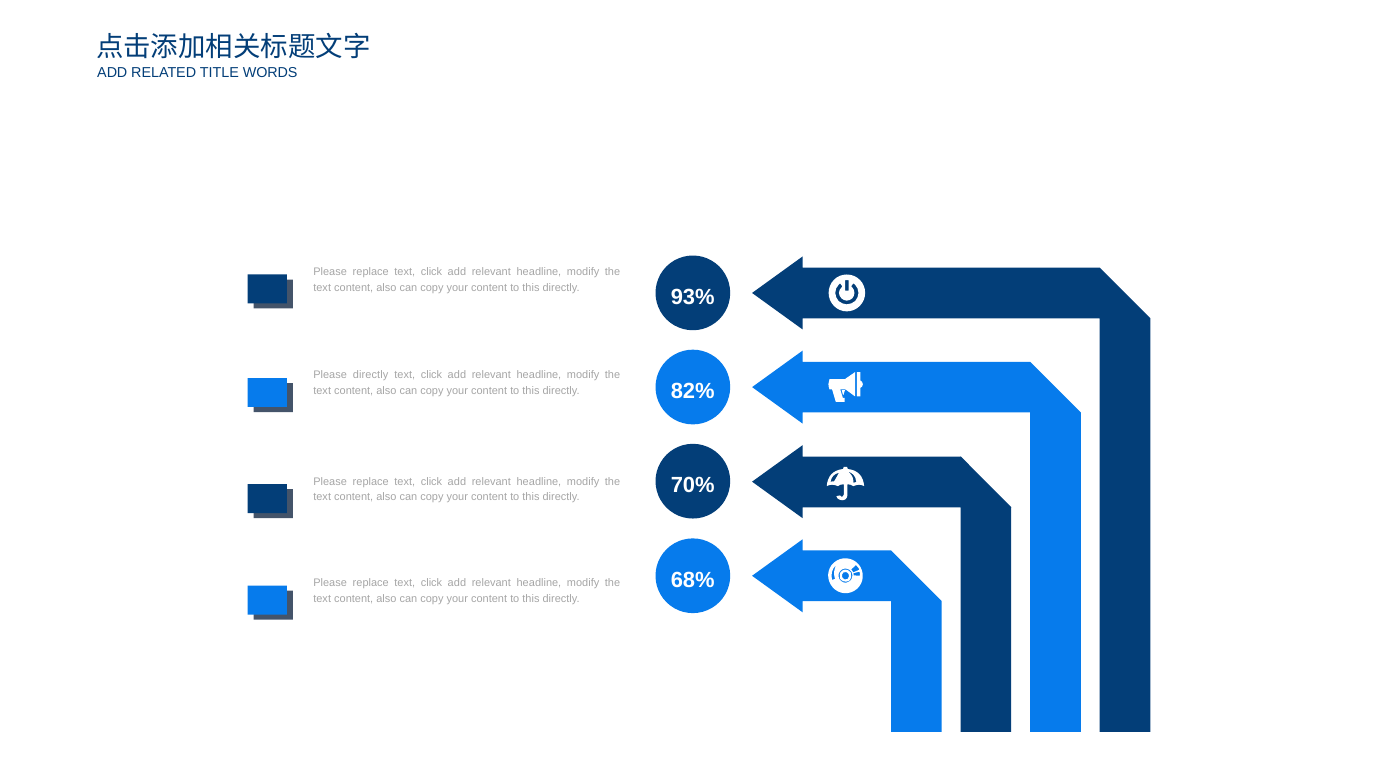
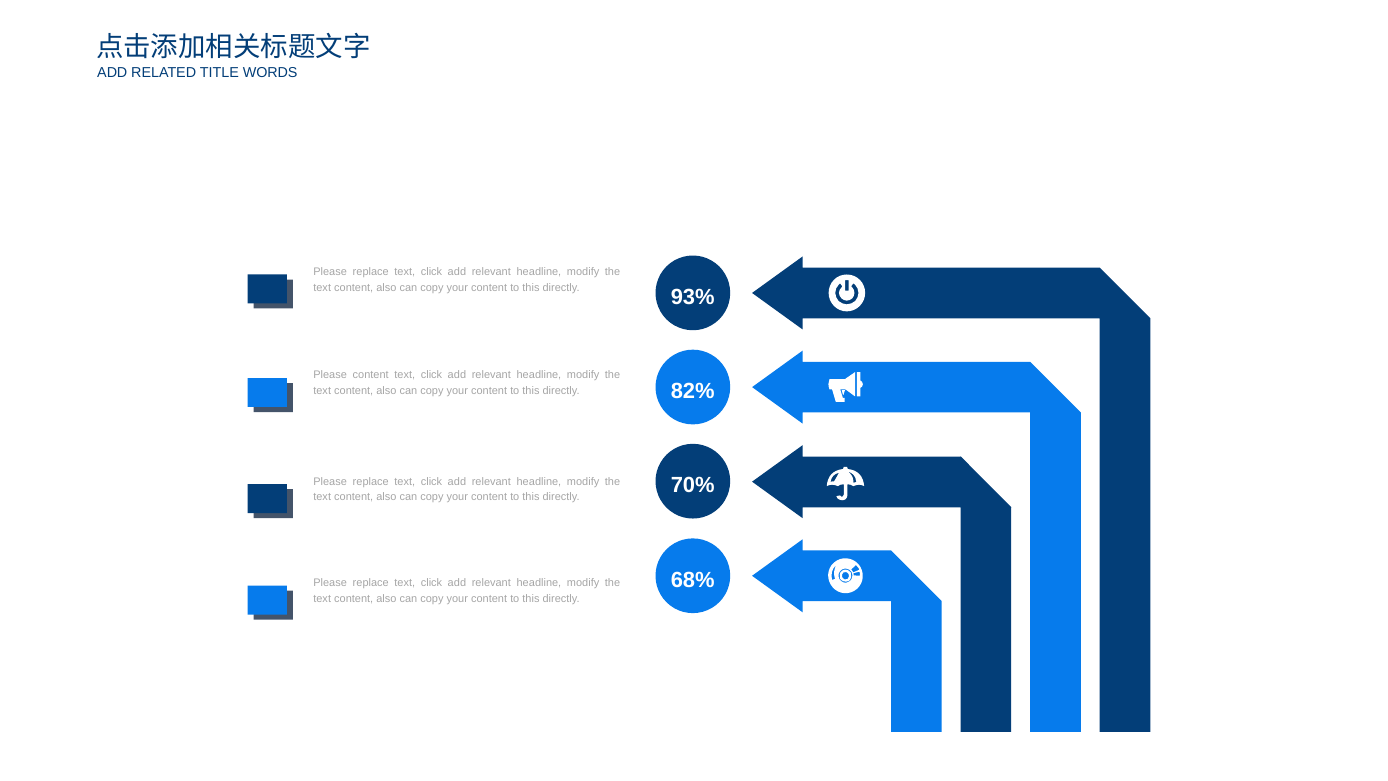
Please directly: directly -> content
